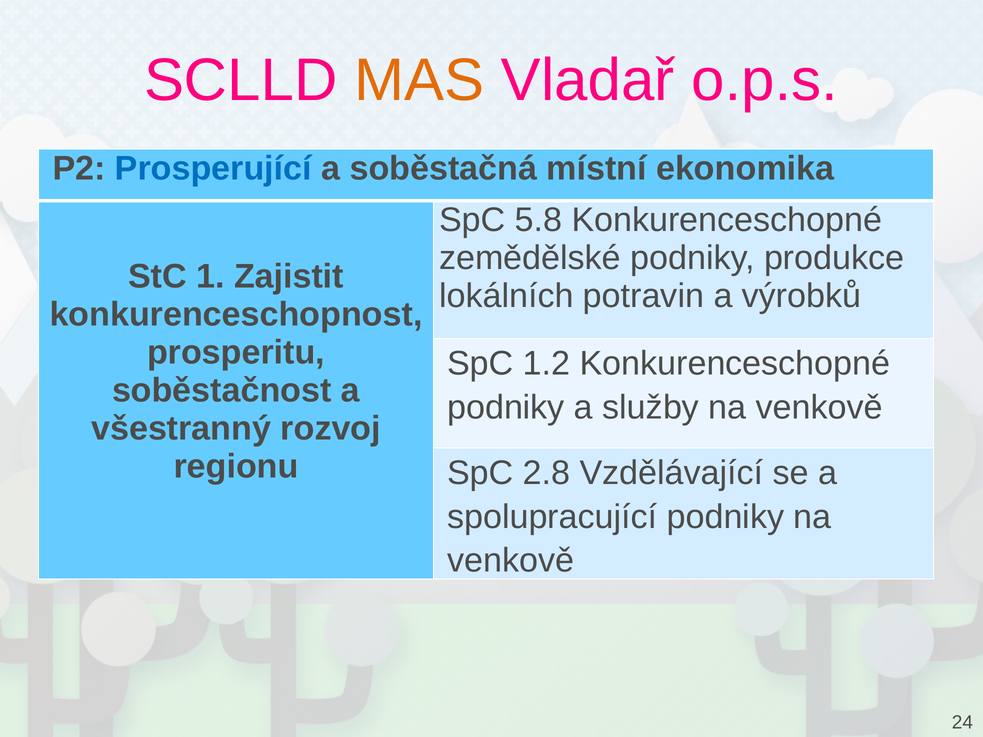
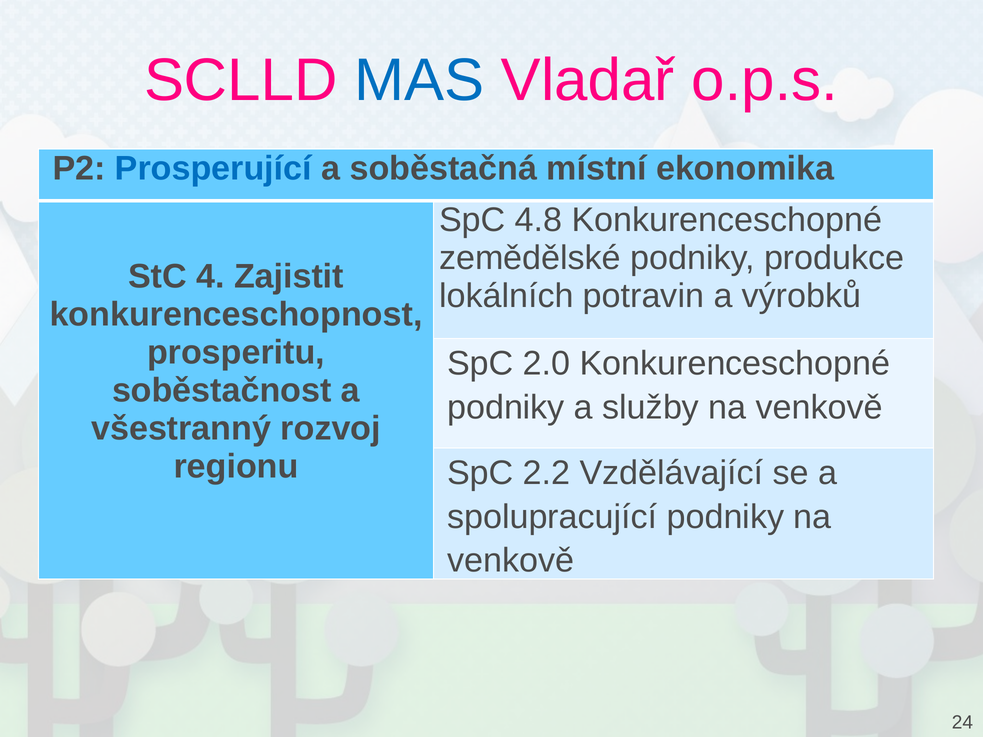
MAS colour: orange -> blue
5.8: 5.8 -> 4.8
1: 1 -> 4
1.2: 1.2 -> 2.0
2.8: 2.8 -> 2.2
